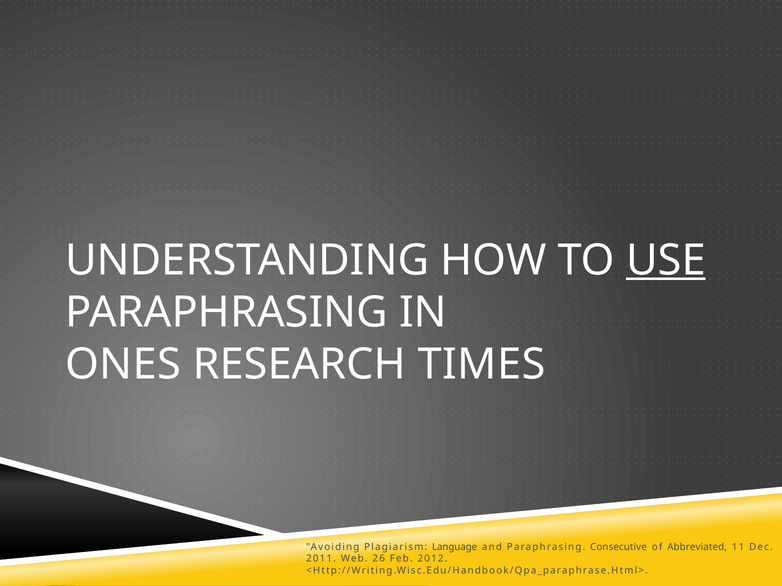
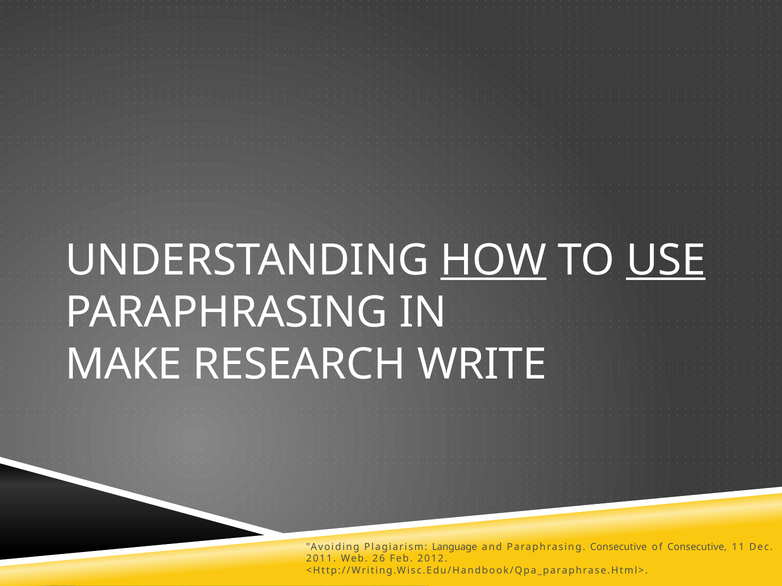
HOW underline: none -> present
ONES: ONES -> MAKE
TIMES: TIMES -> WRITE
of Abbreviated: Abbreviated -> Consecutive
